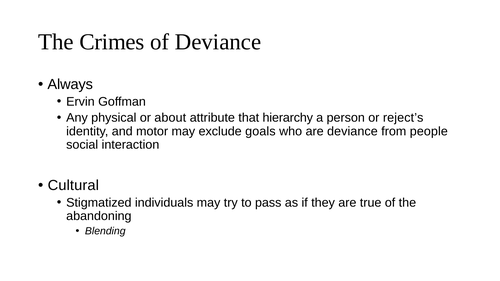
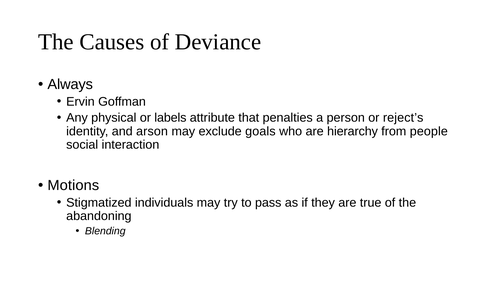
Crimes: Crimes -> Causes
about: about -> labels
hierarchy: hierarchy -> penalties
motor: motor -> arson
are deviance: deviance -> hierarchy
Cultural: Cultural -> Motions
